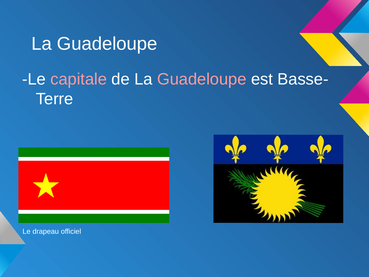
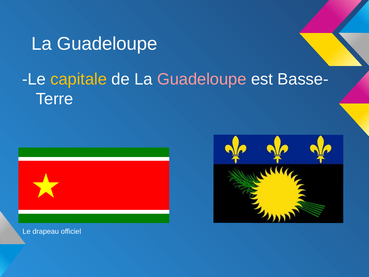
capitale colour: pink -> yellow
